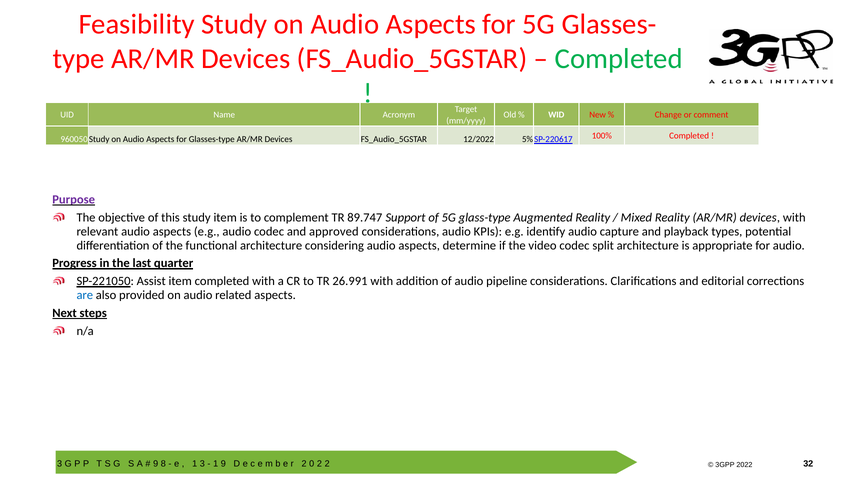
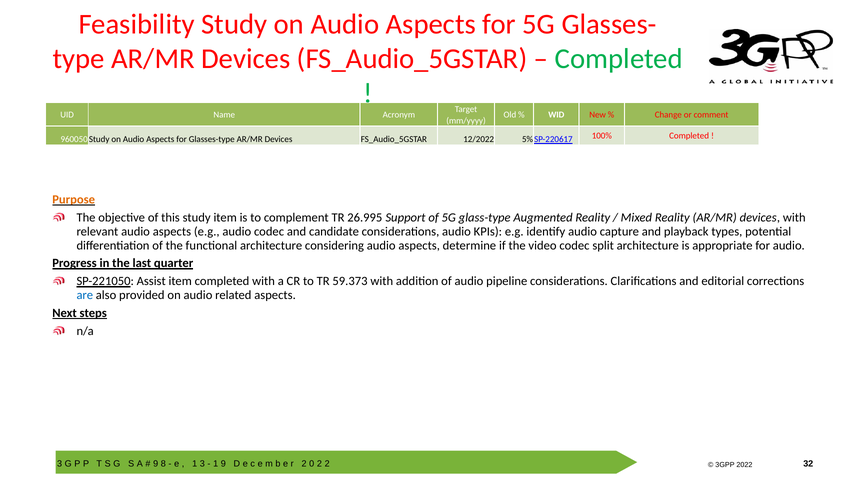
Purpose colour: purple -> orange
89.747: 89.747 -> 26.995
approved: approved -> candidate
26.991: 26.991 -> 59.373
